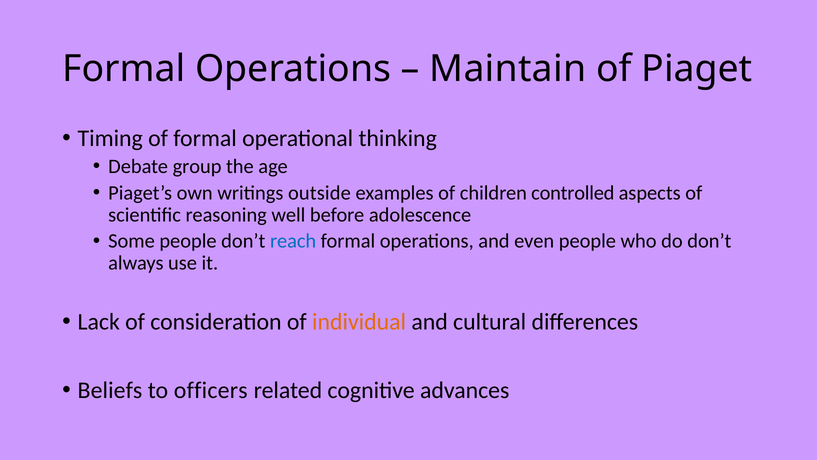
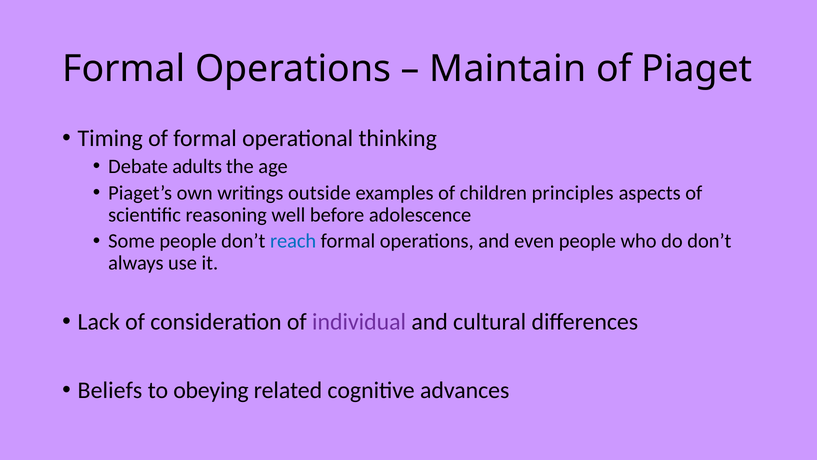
group: group -> adults
controlled: controlled -> principles
individual colour: orange -> purple
officers: officers -> obeying
